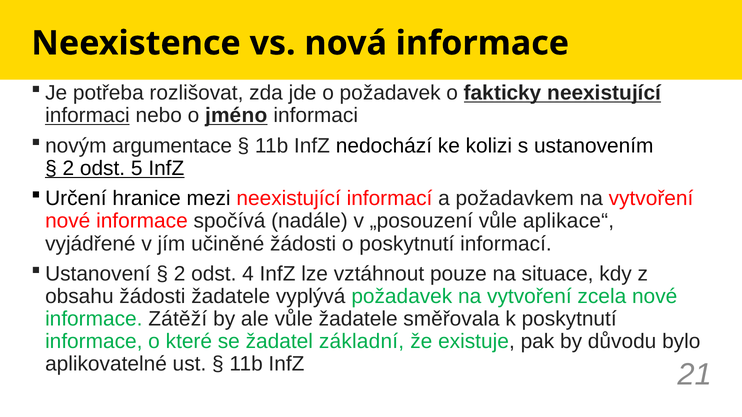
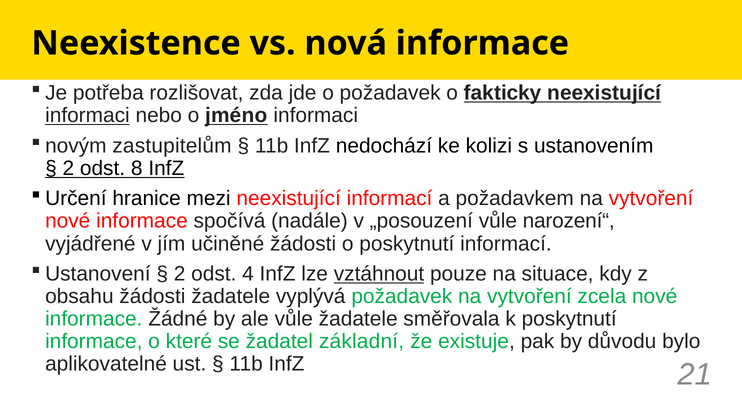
argumentace: argumentace -> zastupitelům
5: 5 -> 8
aplikace“: aplikace“ -> narození“
vztáhnout underline: none -> present
Zátěží: Zátěží -> Žádné
